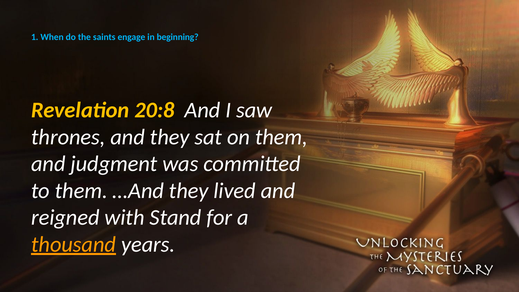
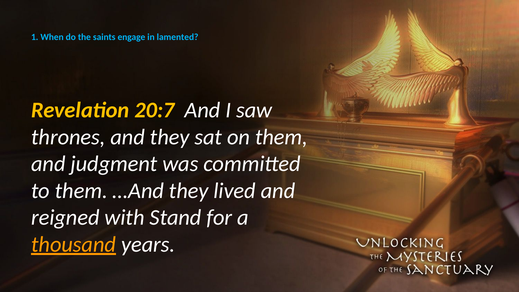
beginning: beginning -> lamented
20:8: 20:8 -> 20:7
